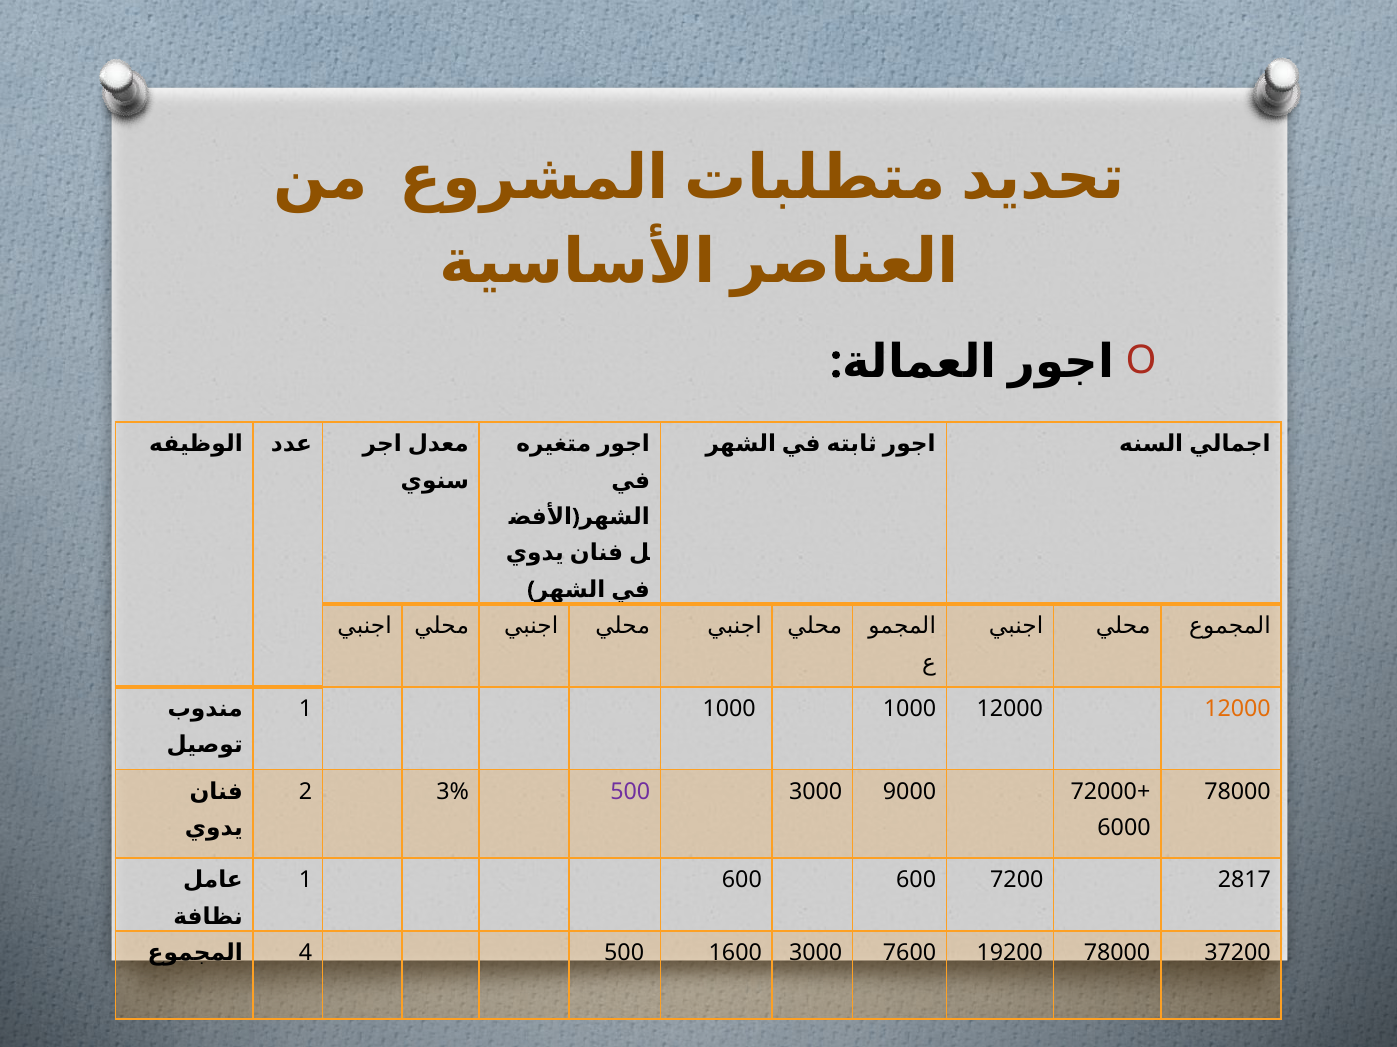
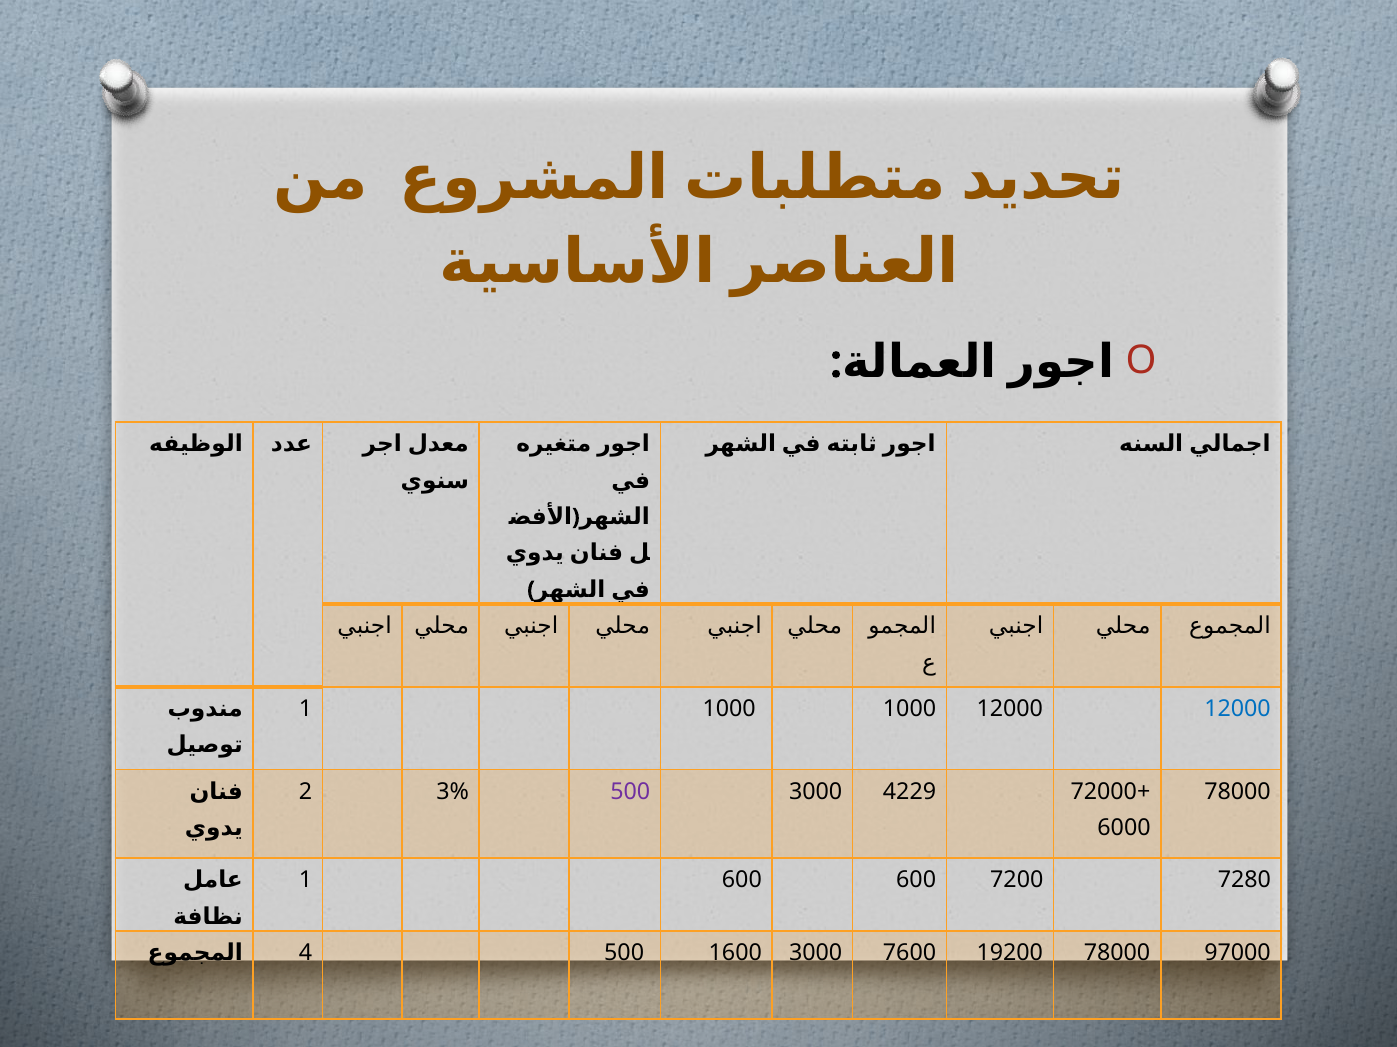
12000 at (1237, 709) colour: orange -> blue
9000: 9000 -> 4229
2817: 2817 -> 7280
37200: 37200 -> 97000
